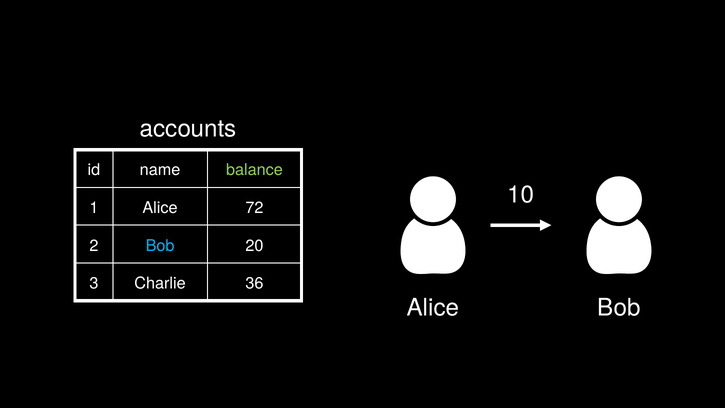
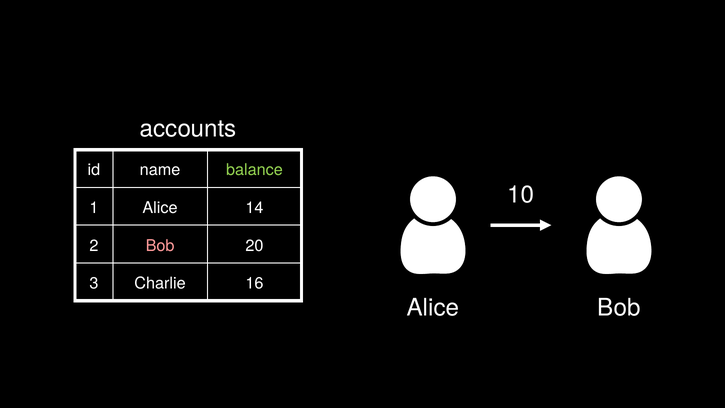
72: 72 -> 14
Bob at (160, 246) colour: light blue -> pink
36: 36 -> 16
